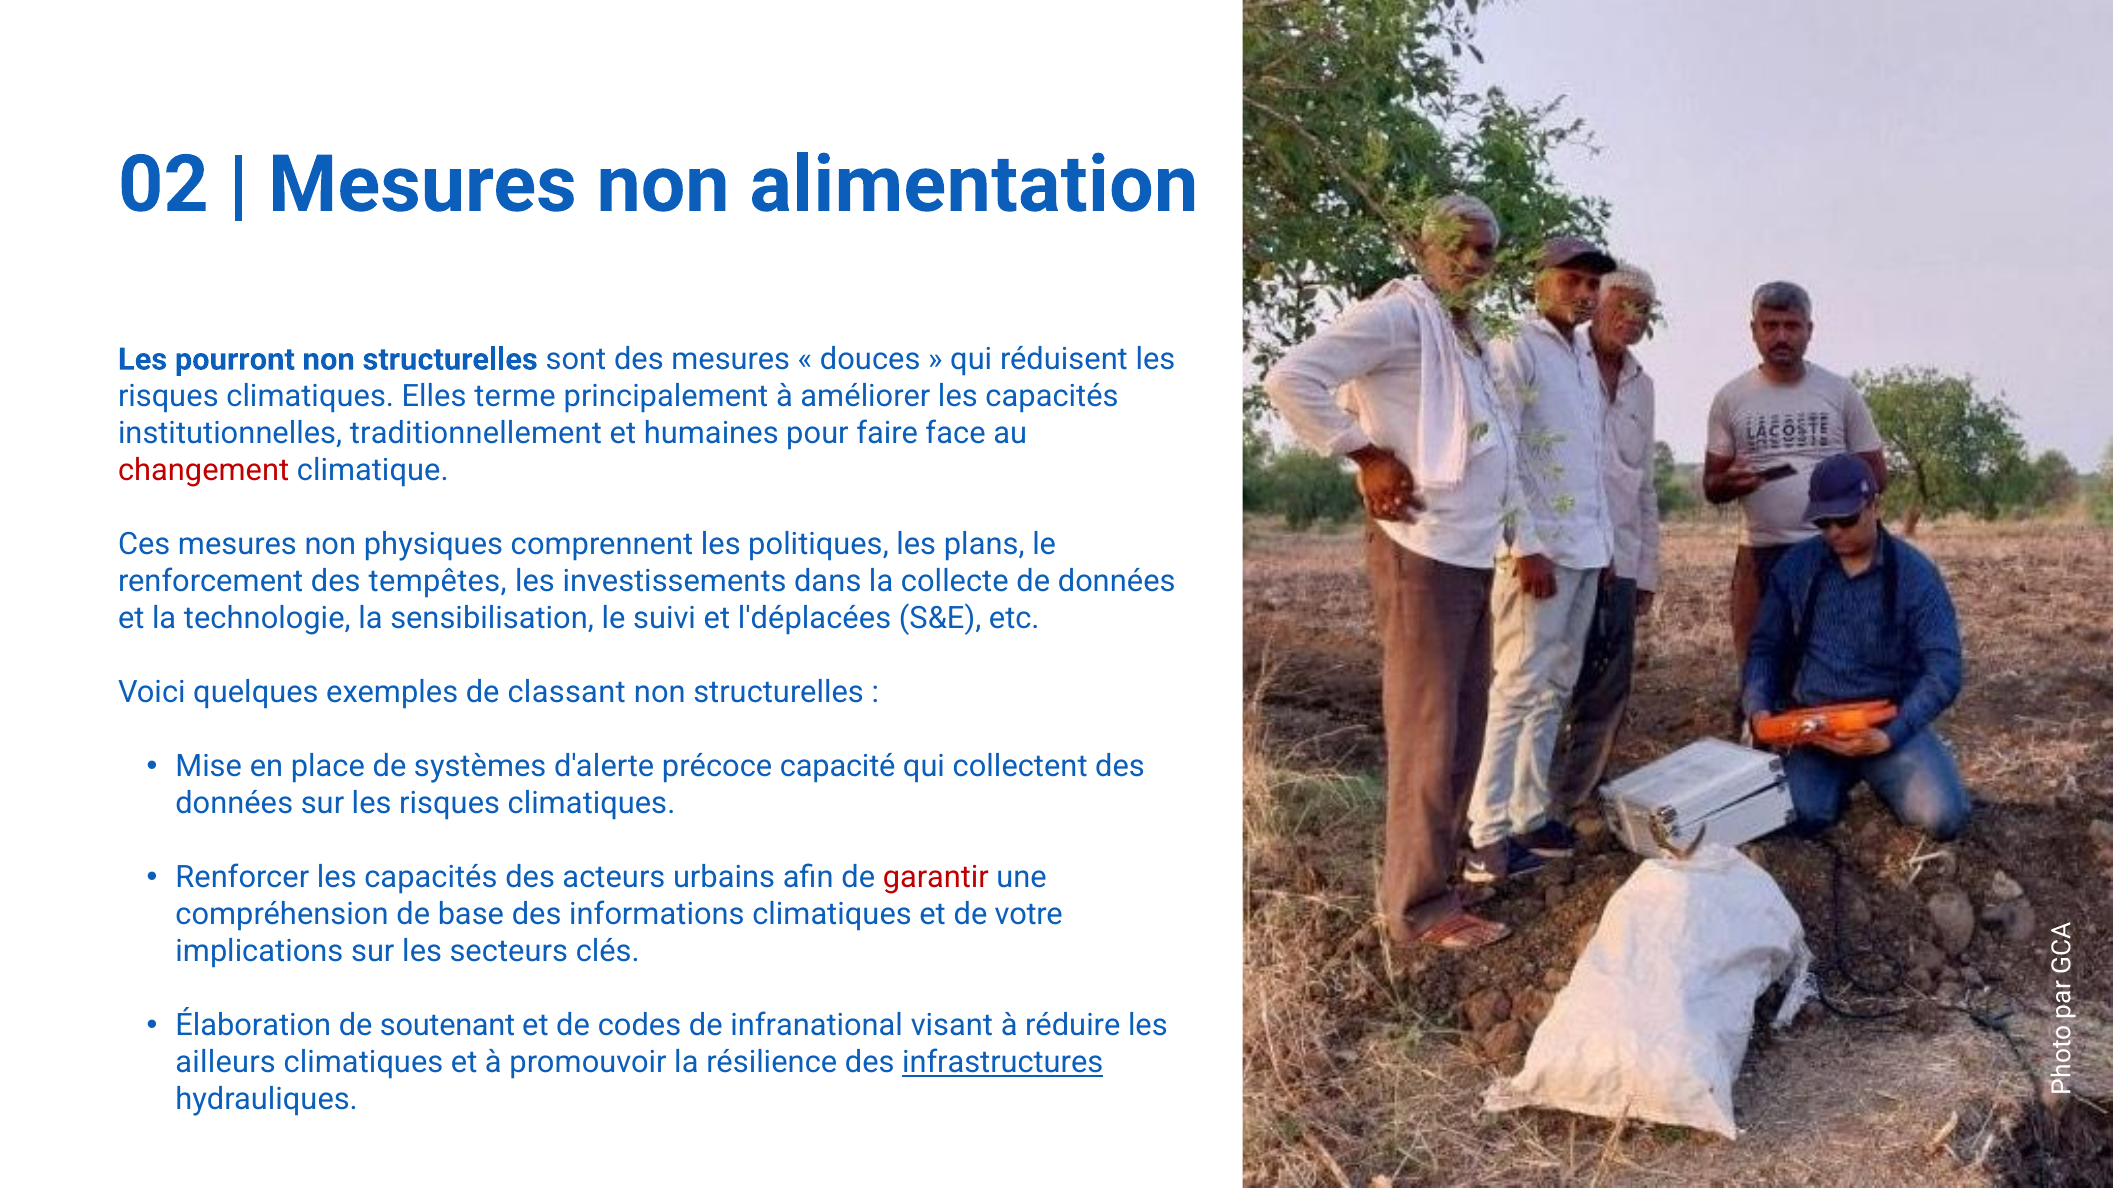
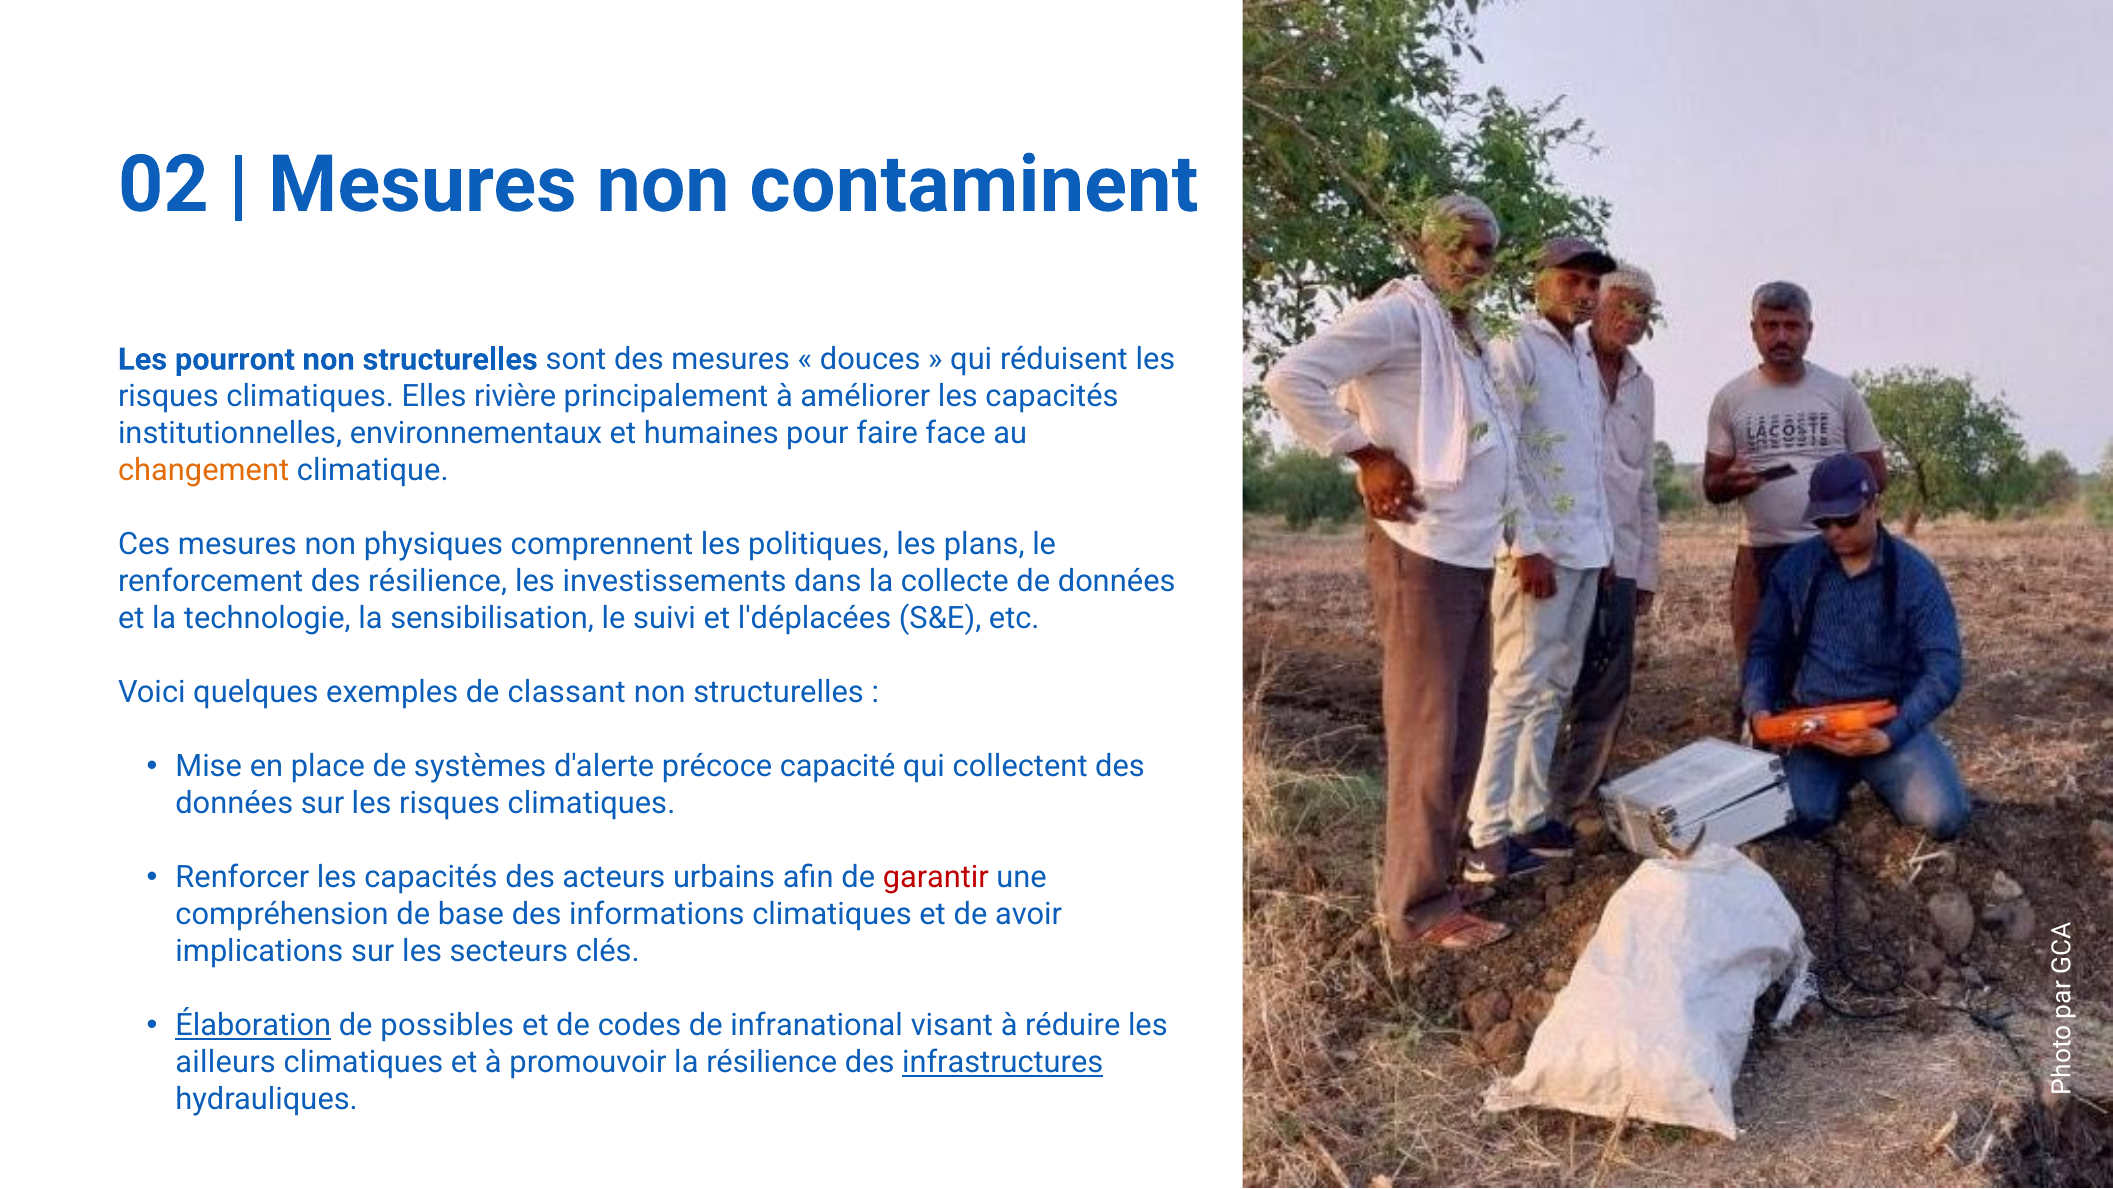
alimentation: alimentation -> contaminent
terme: terme -> rivière
traditionnellement: traditionnellement -> environnementaux
changement colour: red -> orange
des tempêtes: tempêtes -> résilience
votre: votre -> avoir
Élaboration underline: none -> present
soutenant: soutenant -> possibles
